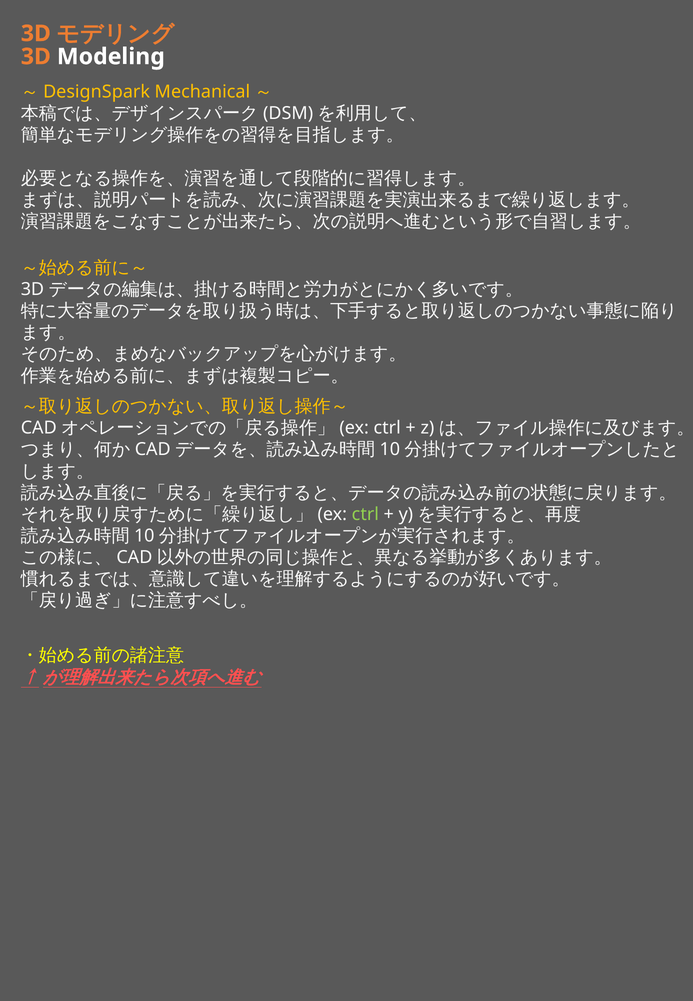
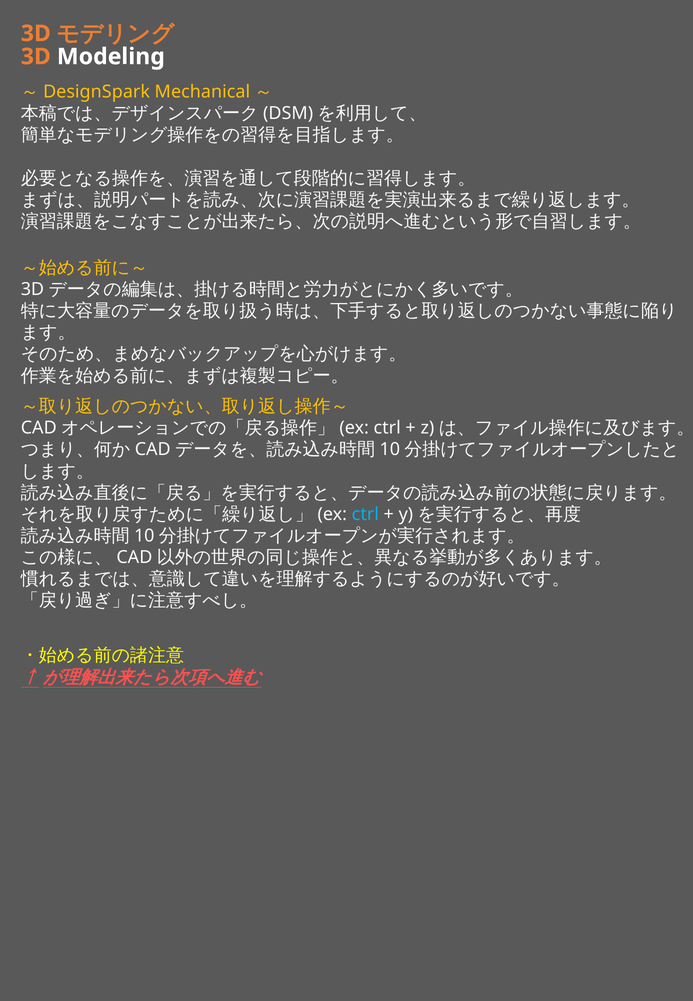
ctrl at (365, 514) colour: light green -> light blue
